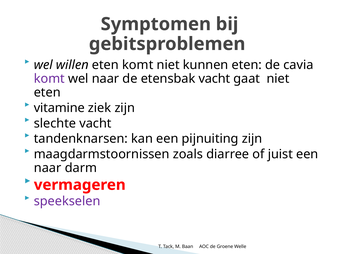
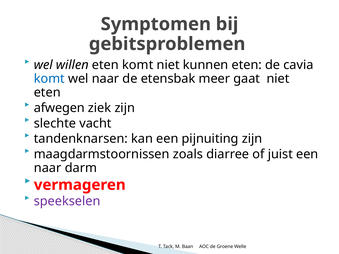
komt at (49, 79) colour: purple -> blue
etensbak vacht: vacht -> meer
vitamine: vitamine -> afwegen
